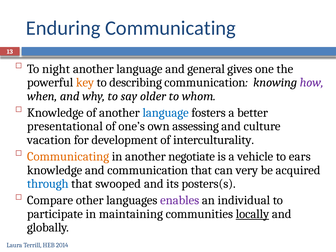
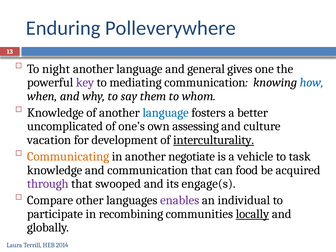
Enduring Communicating: Communicating -> Polleverywhere
key colour: orange -> purple
describing: describing -> mediating
how colour: purple -> blue
older: older -> them
presentational: presentational -> uncomplicated
interculturality underline: none -> present
ears: ears -> task
very: very -> food
through colour: blue -> purple
posters(s: posters(s -> engage(s
maintaining: maintaining -> recombining
